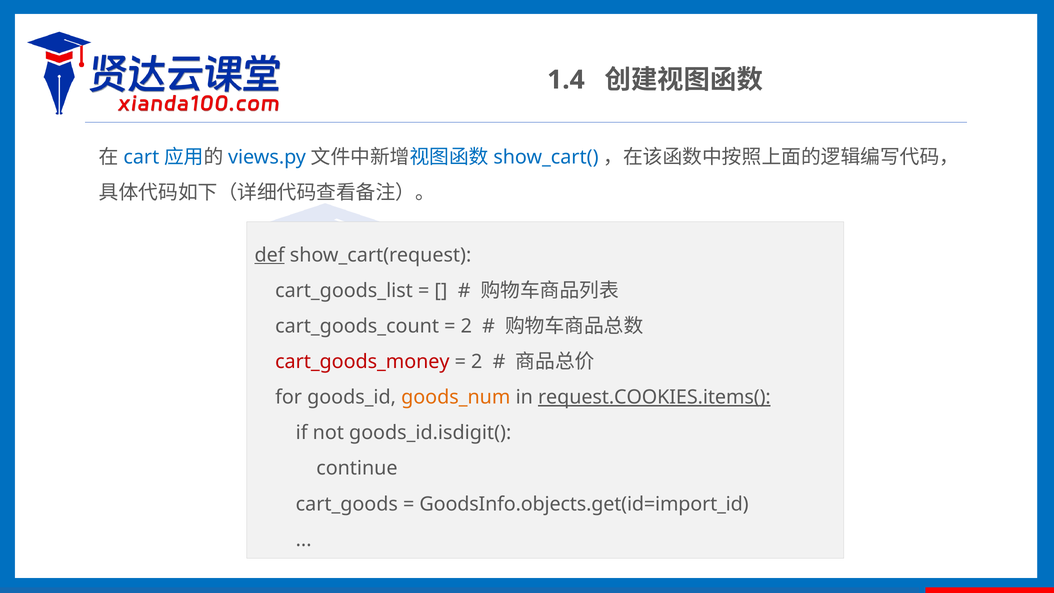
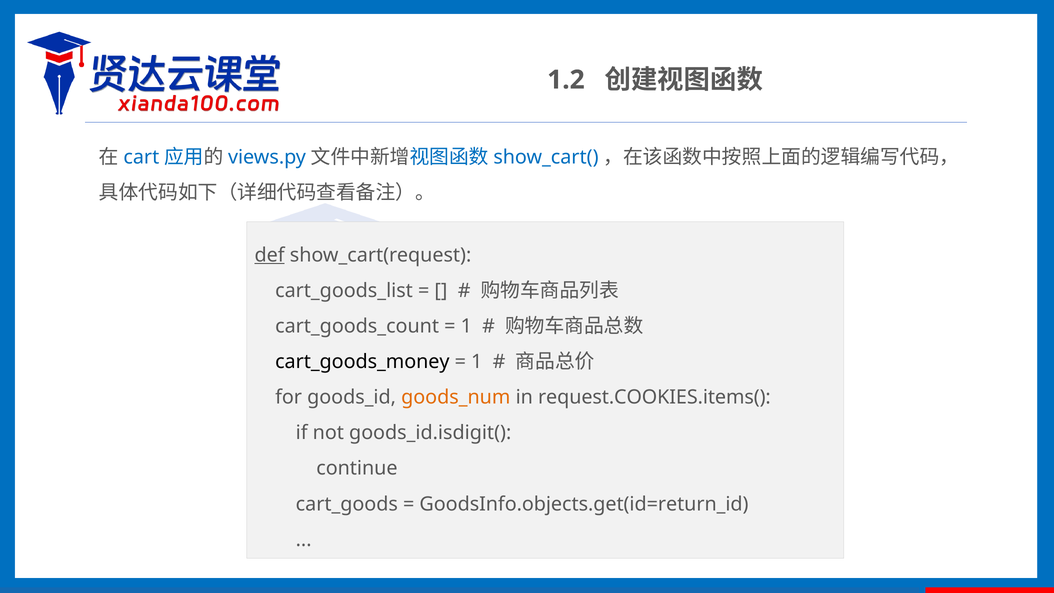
1.4: 1.4 -> 1.2
2 at (466, 326): 2 -> 1
cart_goods_money colour: red -> black
2 at (477, 362): 2 -> 1
request.COOKIES.items( underline: present -> none
GoodsInfo.objects.get(id=import_id: GoodsInfo.objects.get(id=import_id -> GoodsInfo.objects.get(id=return_id
